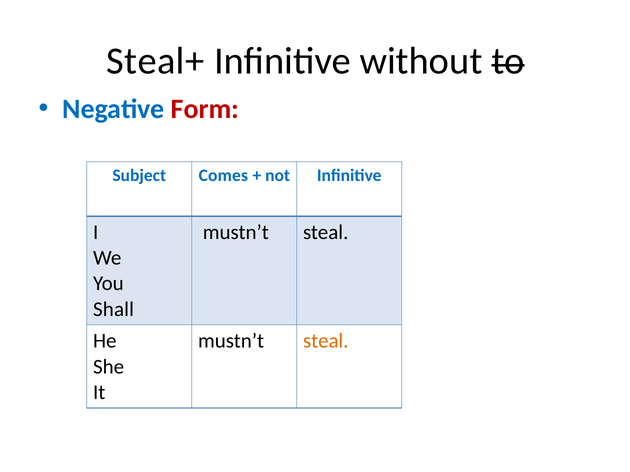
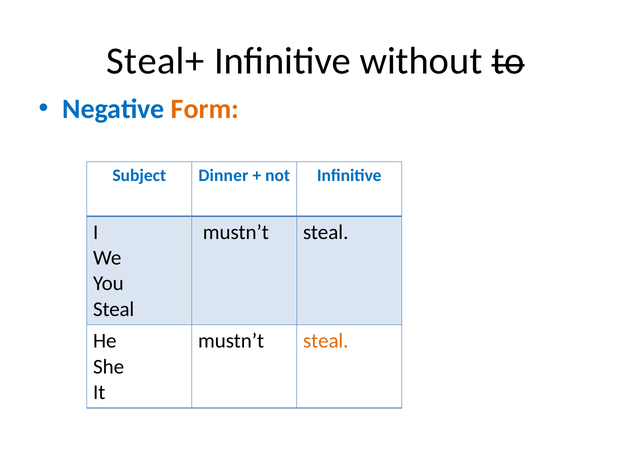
Form colour: red -> orange
Comes: Comes -> Dinner
Shall at (114, 309): Shall -> Steal
